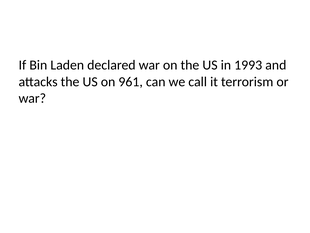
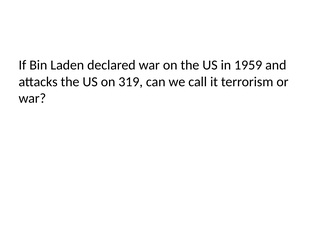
1993: 1993 -> 1959
961: 961 -> 319
